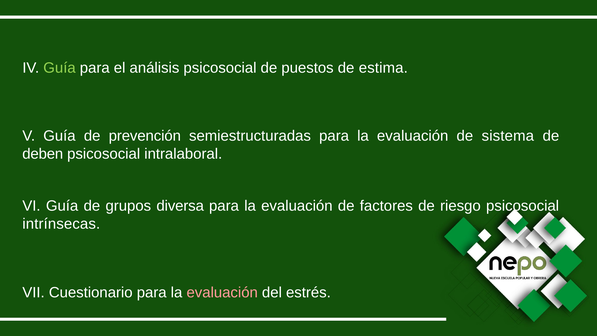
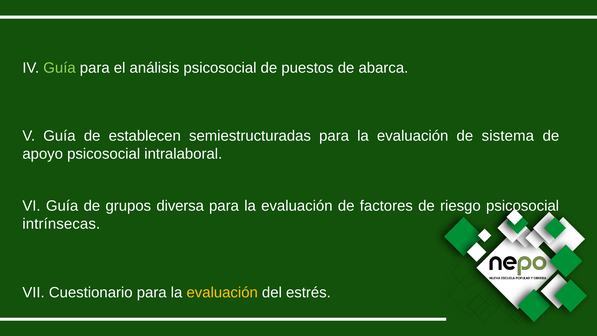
estima: estima -> abarca
prevención: prevención -> establecen
deben: deben -> apoyo
evaluación at (222, 292) colour: pink -> yellow
